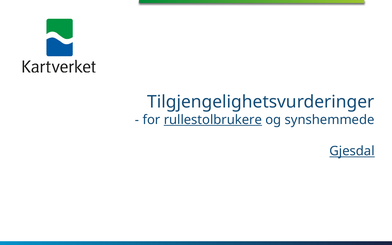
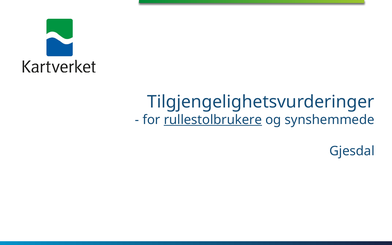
Gjesdal underline: present -> none
